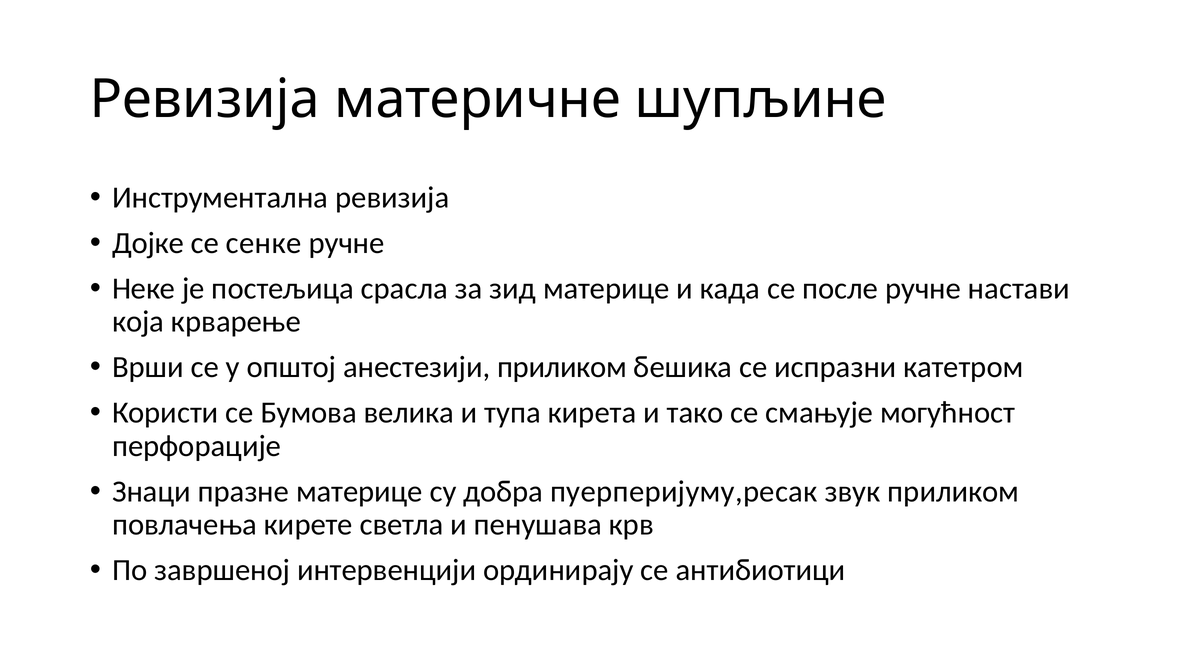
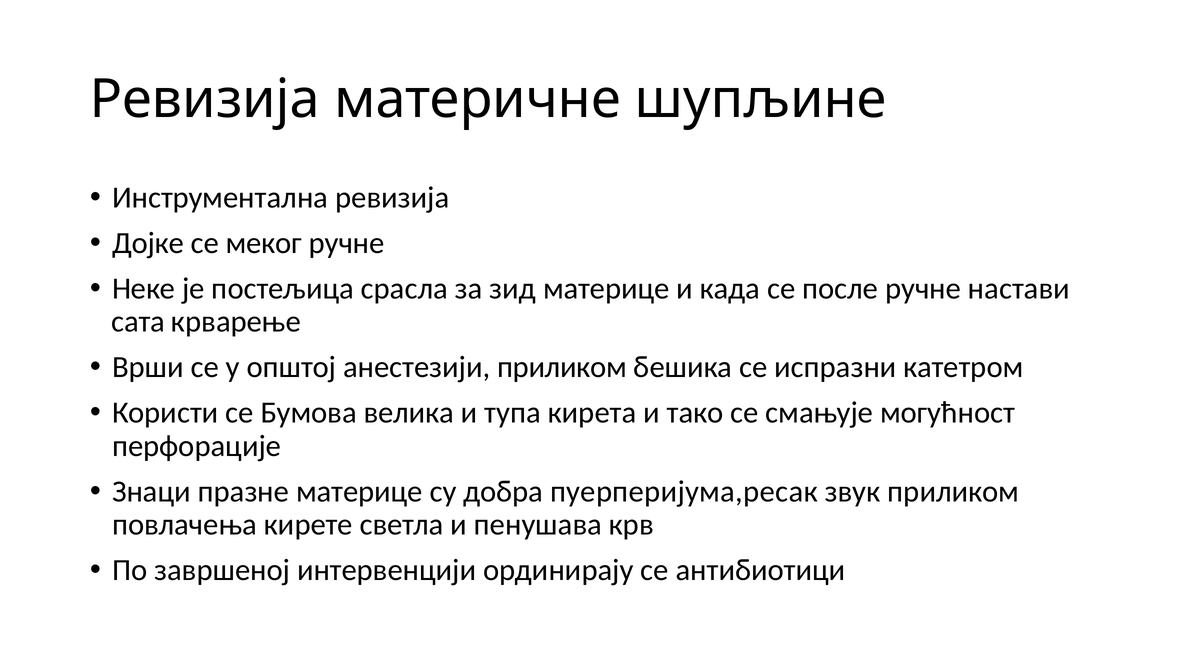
сенке: сенке -> меког
која: која -> сата
пуерперијуму,ресак: пуерперијуму,ресак -> пуерперијума,ресак
